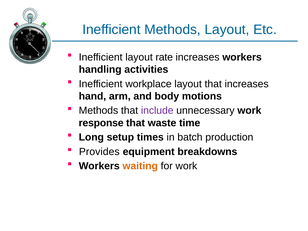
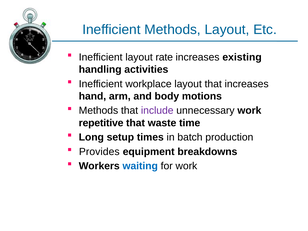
increases workers: workers -> existing
response: response -> repetitive
waiting colour: orange -> blue
